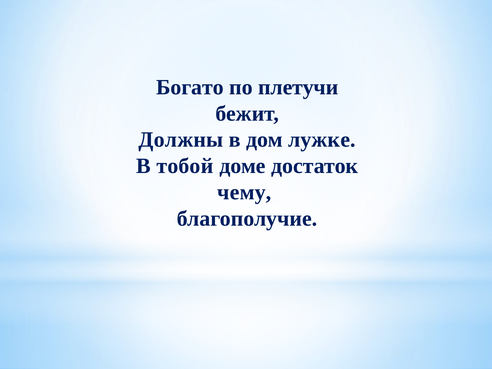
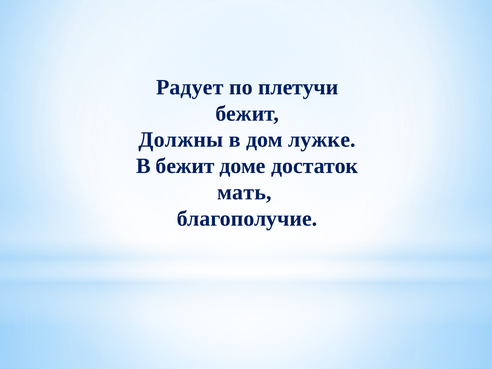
Богато: Богато -> Радует
В тобой: тобой -> бежит
чему: чему -> мать
